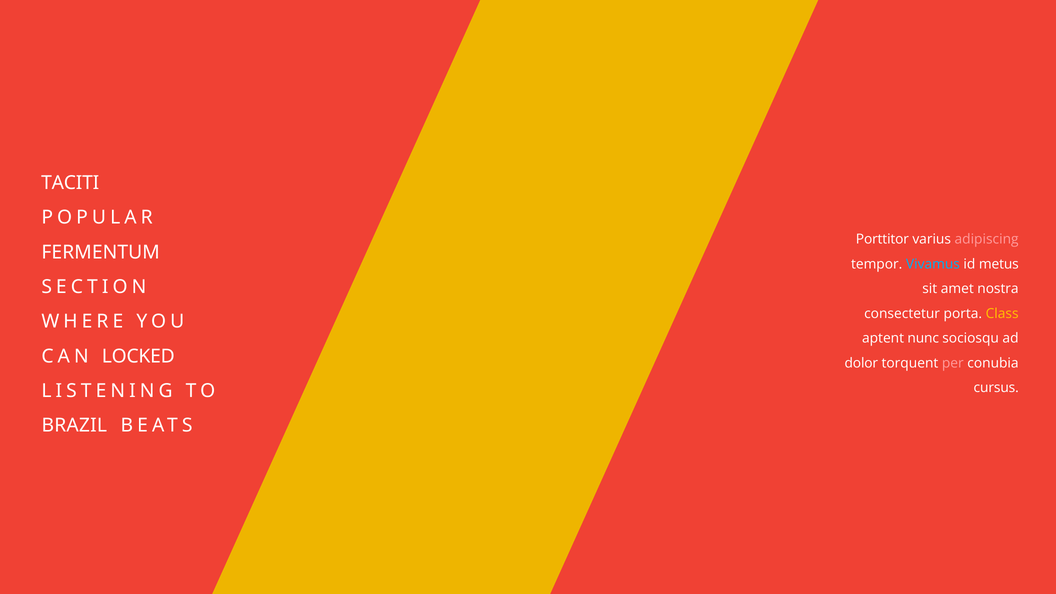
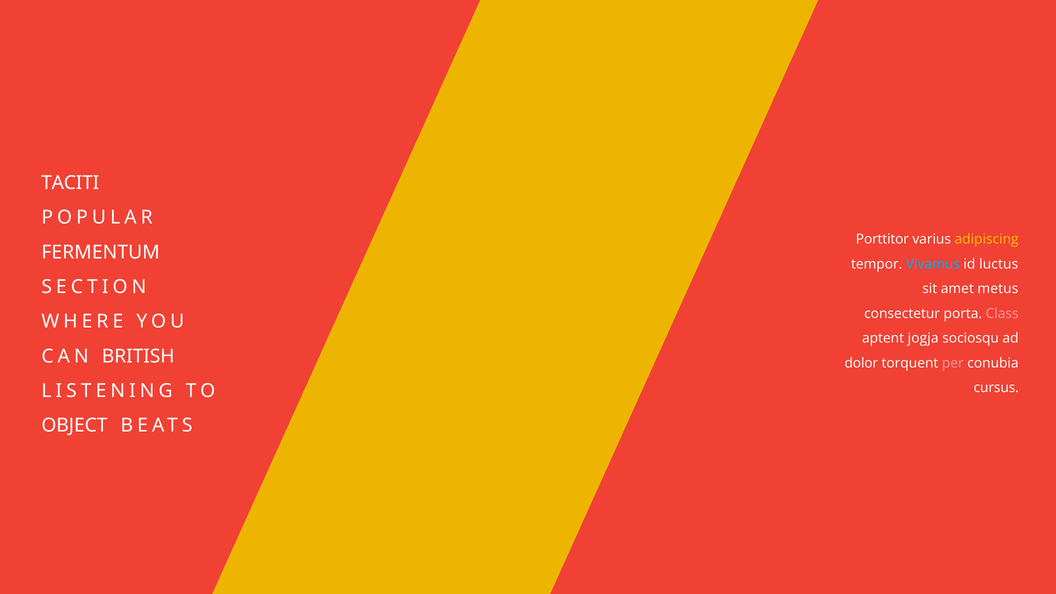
adipiscing colour: pink -> yellow
metus: metus -> luctus
nostra: nostra -> metus
Class colour: yellow -> pink
nunc: nunc -> jogja
LOCKED: LOCKED -> BRITISH
BRAZIL: BRAZIL -> OBJECT
